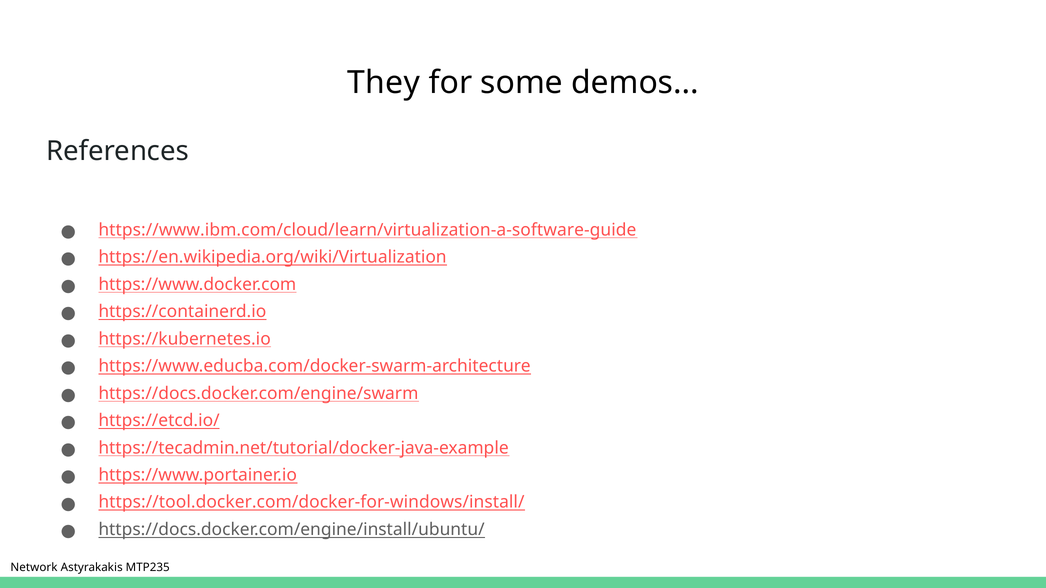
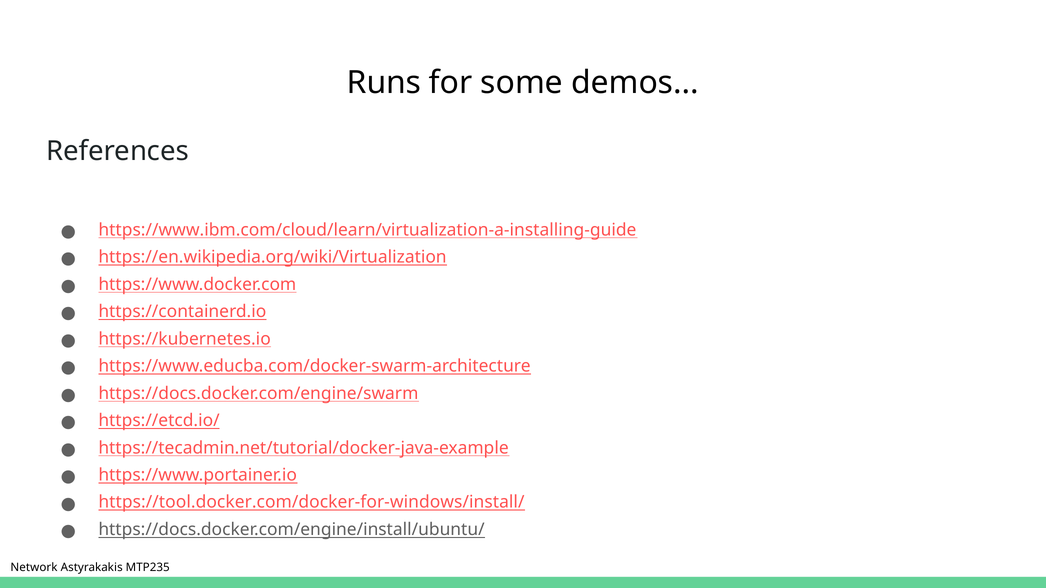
They: They -> Runs
https://www.ibm.com/cloud/learn/virtualization-a-software-guide: https://www.ibm.com/cloud/learn/virtualization-a-software-guide -> https://www.ibm.com/cloud/learn/virtualization-a-installing-guide
